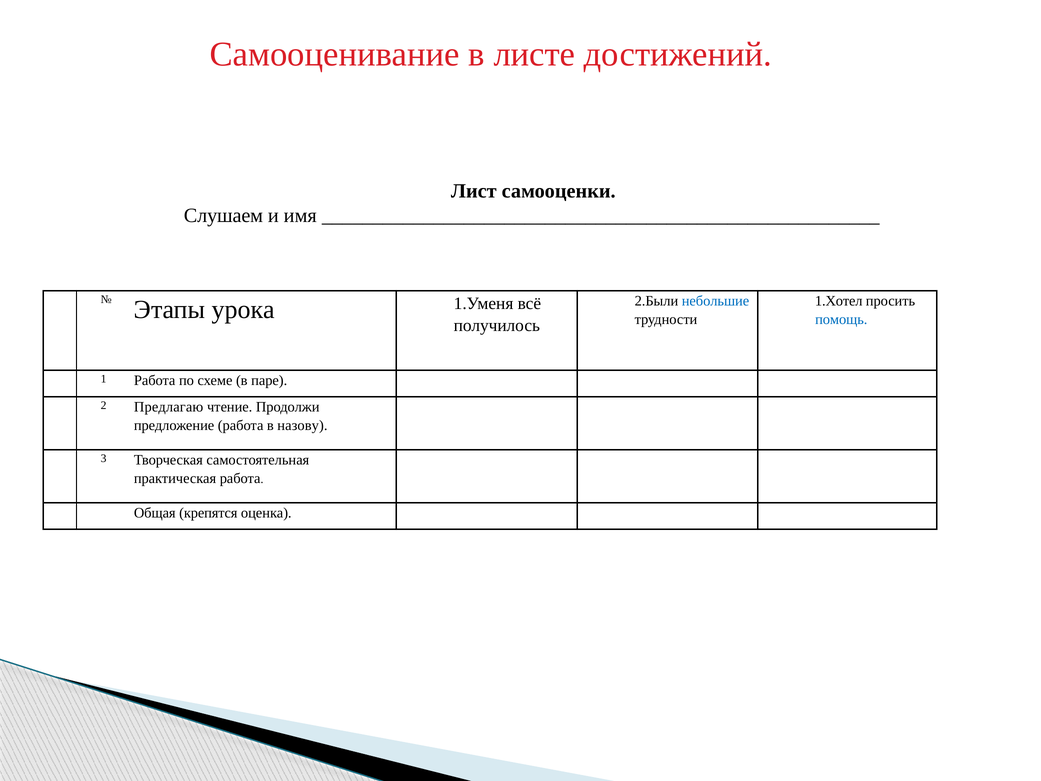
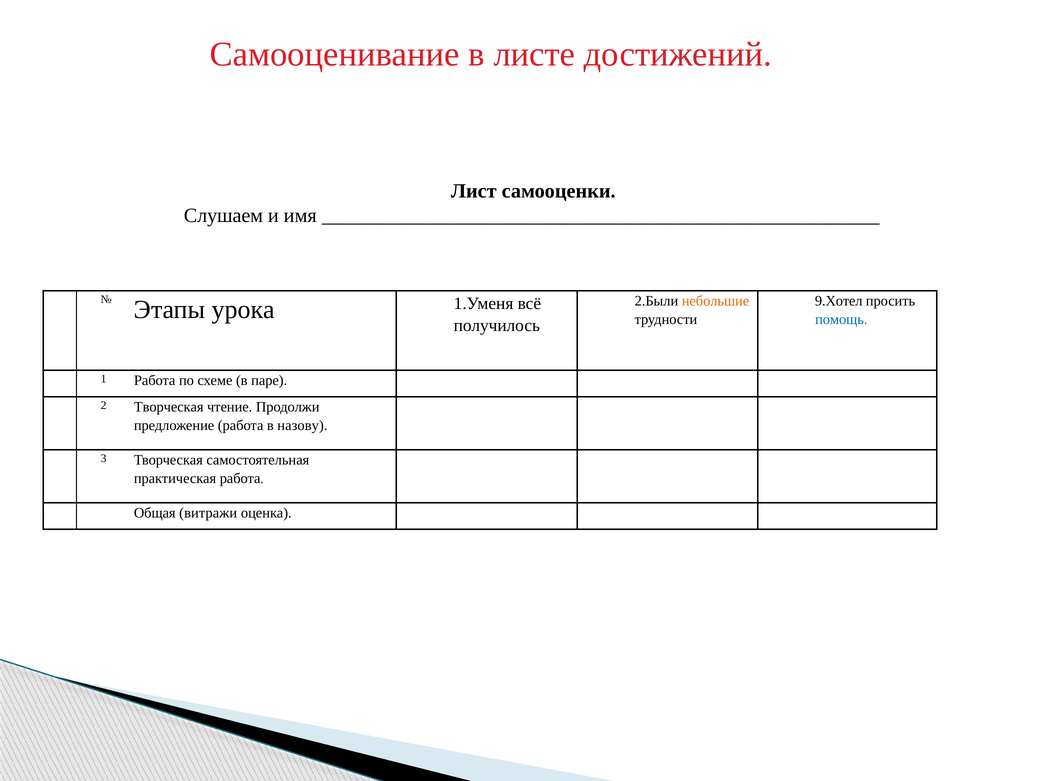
небольшие colour: blue -> orange
1.Хотел: 1.Хотел -> 9.Хотел
2 Предлагаю: Предлагаю -> Творческая
крепятся: крепятся -> витражи
